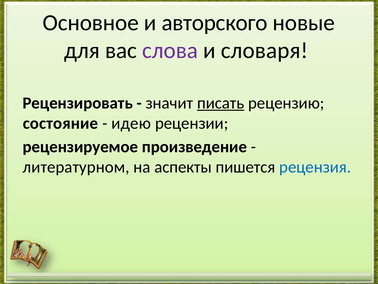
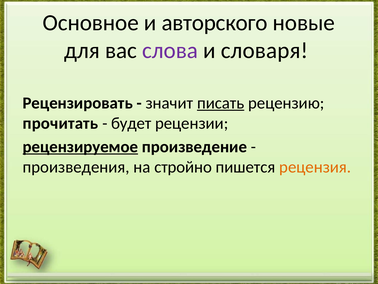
состояние: состояние -> прочитать
идею: идею -> будет
рецензируемое underline: none -> present
литературном: литературном -> произведения
аспекты: аспекты -> стройно
рецензия colour: blue -> orange
